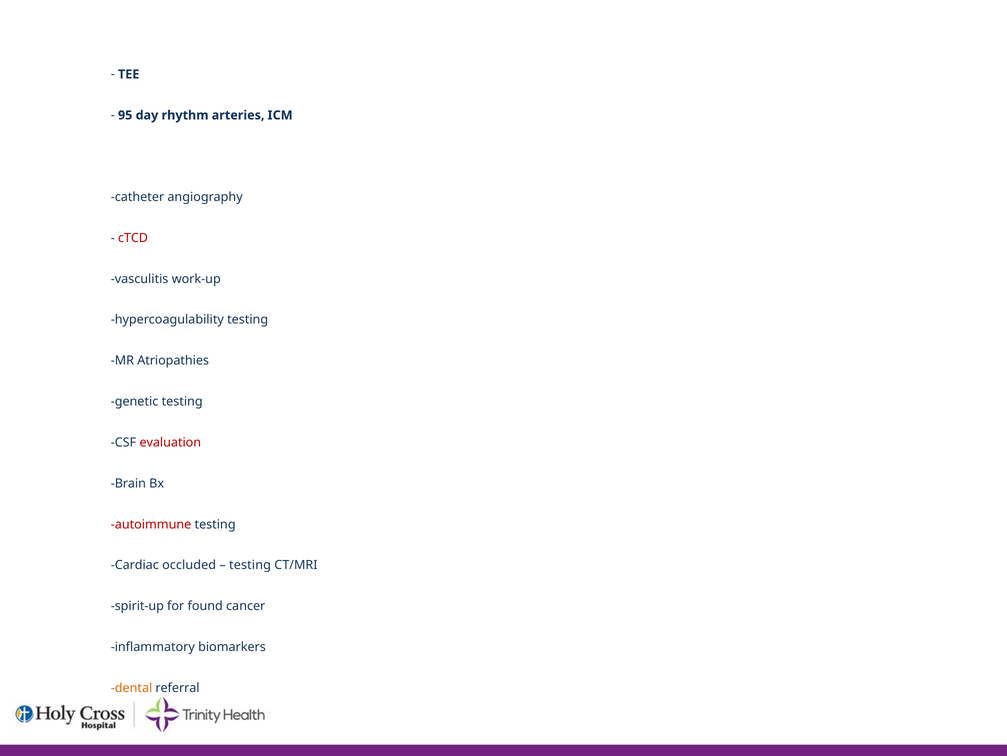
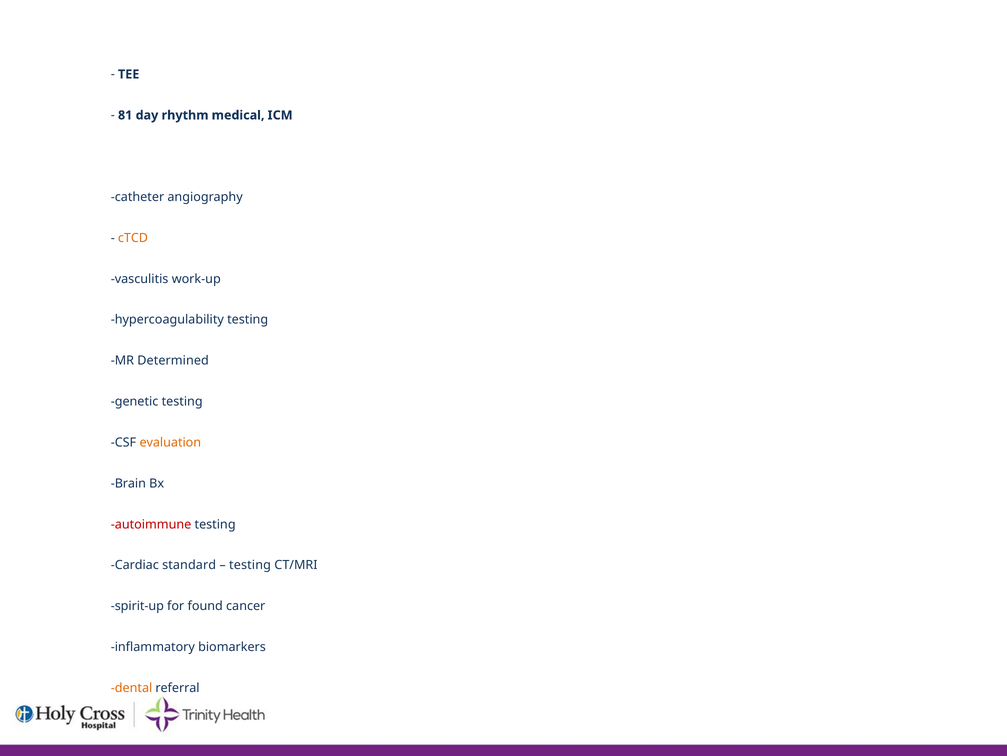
95: 95 -> 81
arteries: arteries -> medical
cTCD colour: red -> orange
Atriopathies: Atriopathies -> Determined
evaluation at (170, 442) colour: red -> orange
occluded: occluded -> standard
